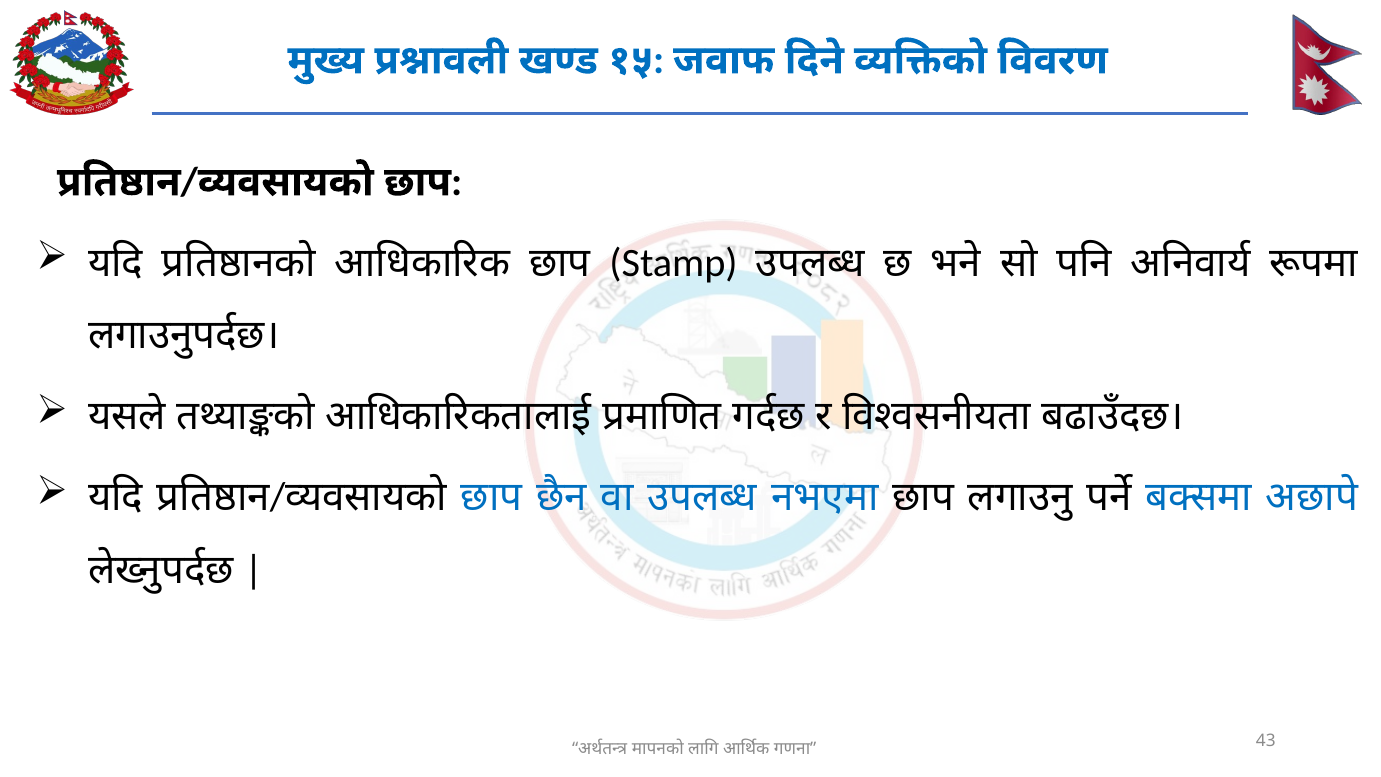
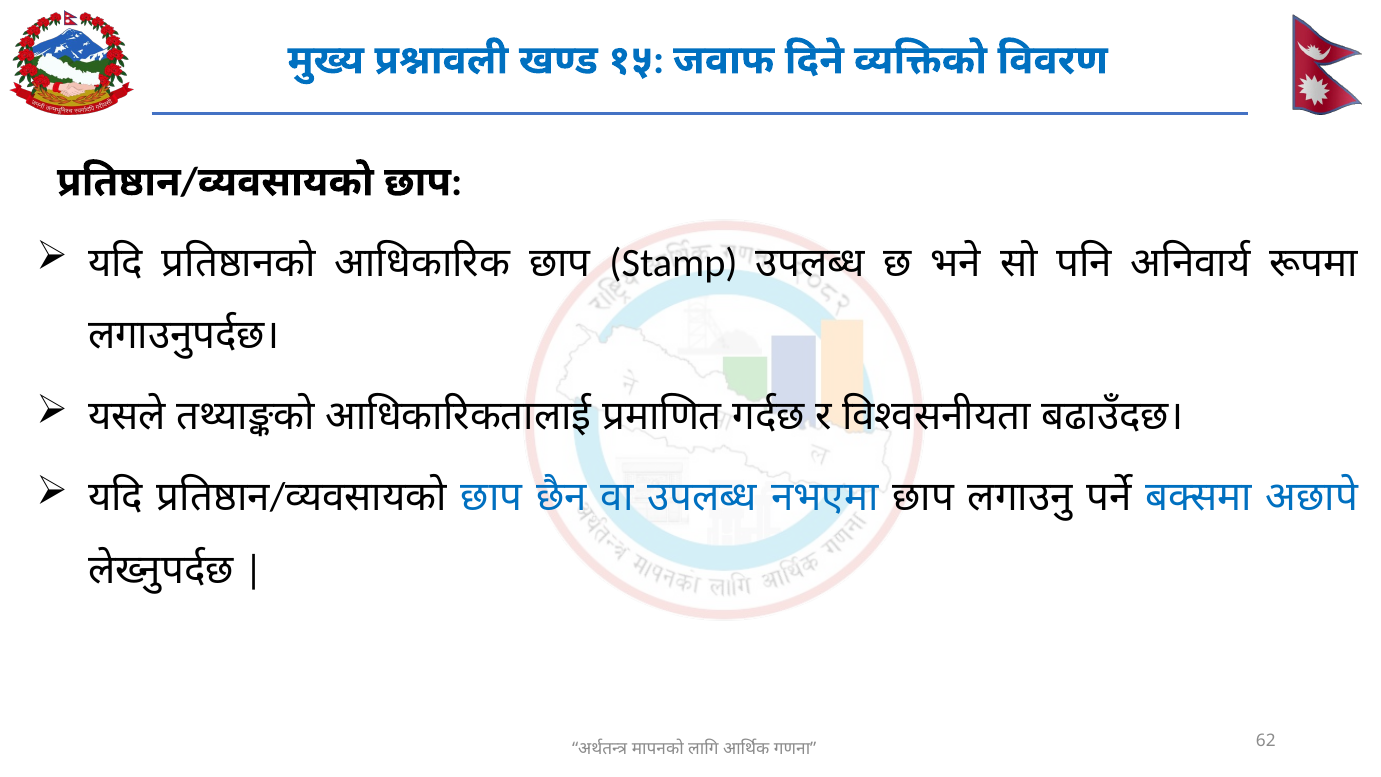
43: 43 -> 62
